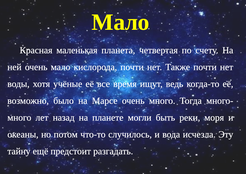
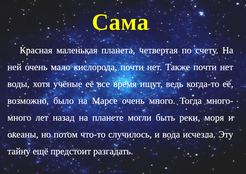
Мало at (121, 22): Мало -> Сама
